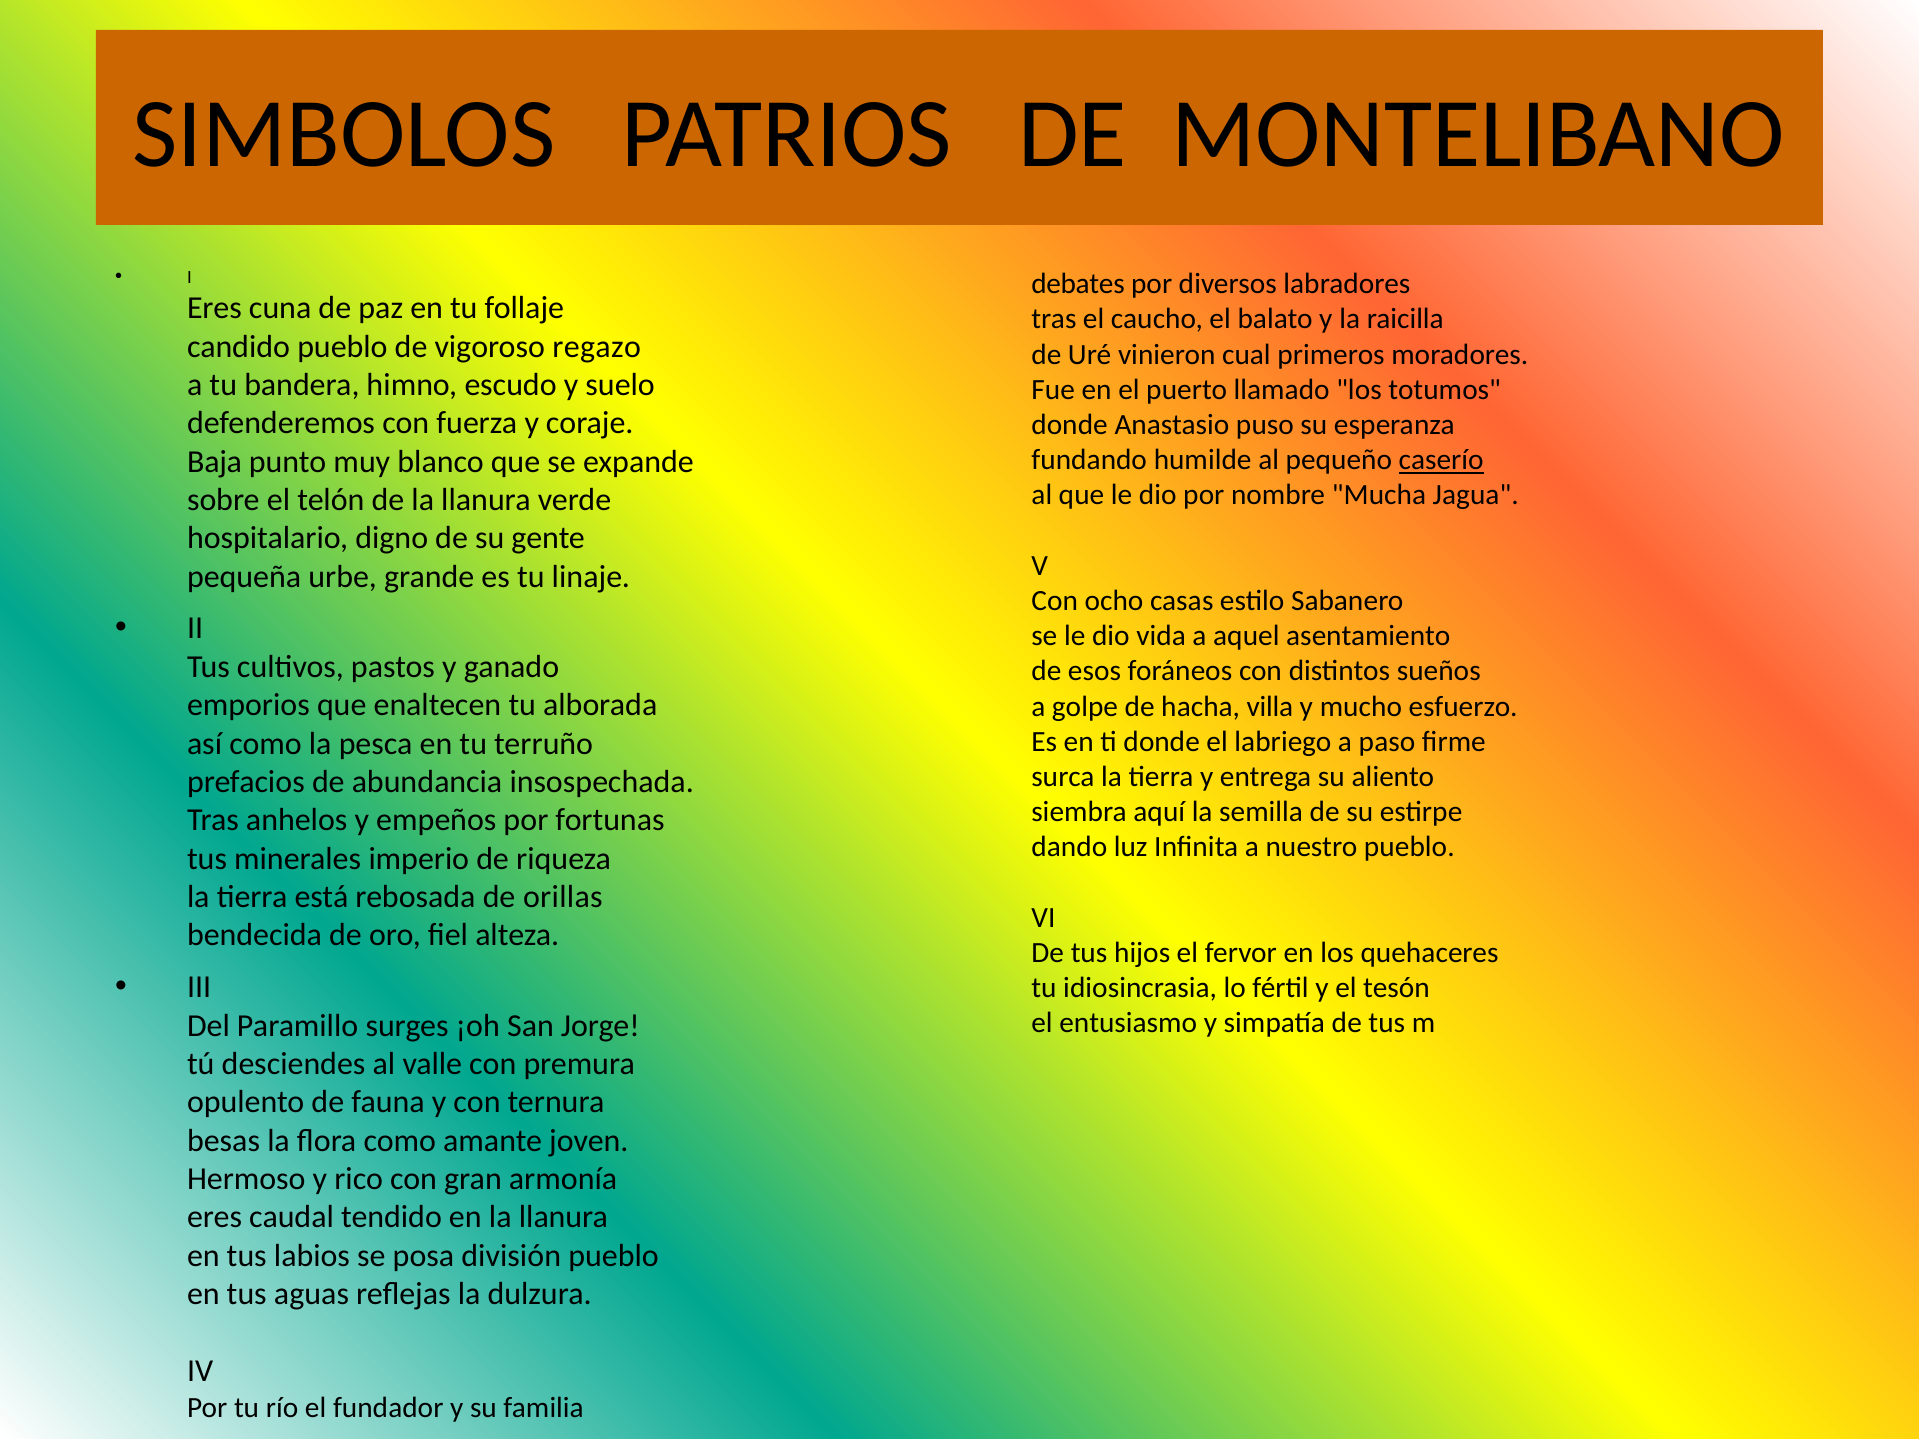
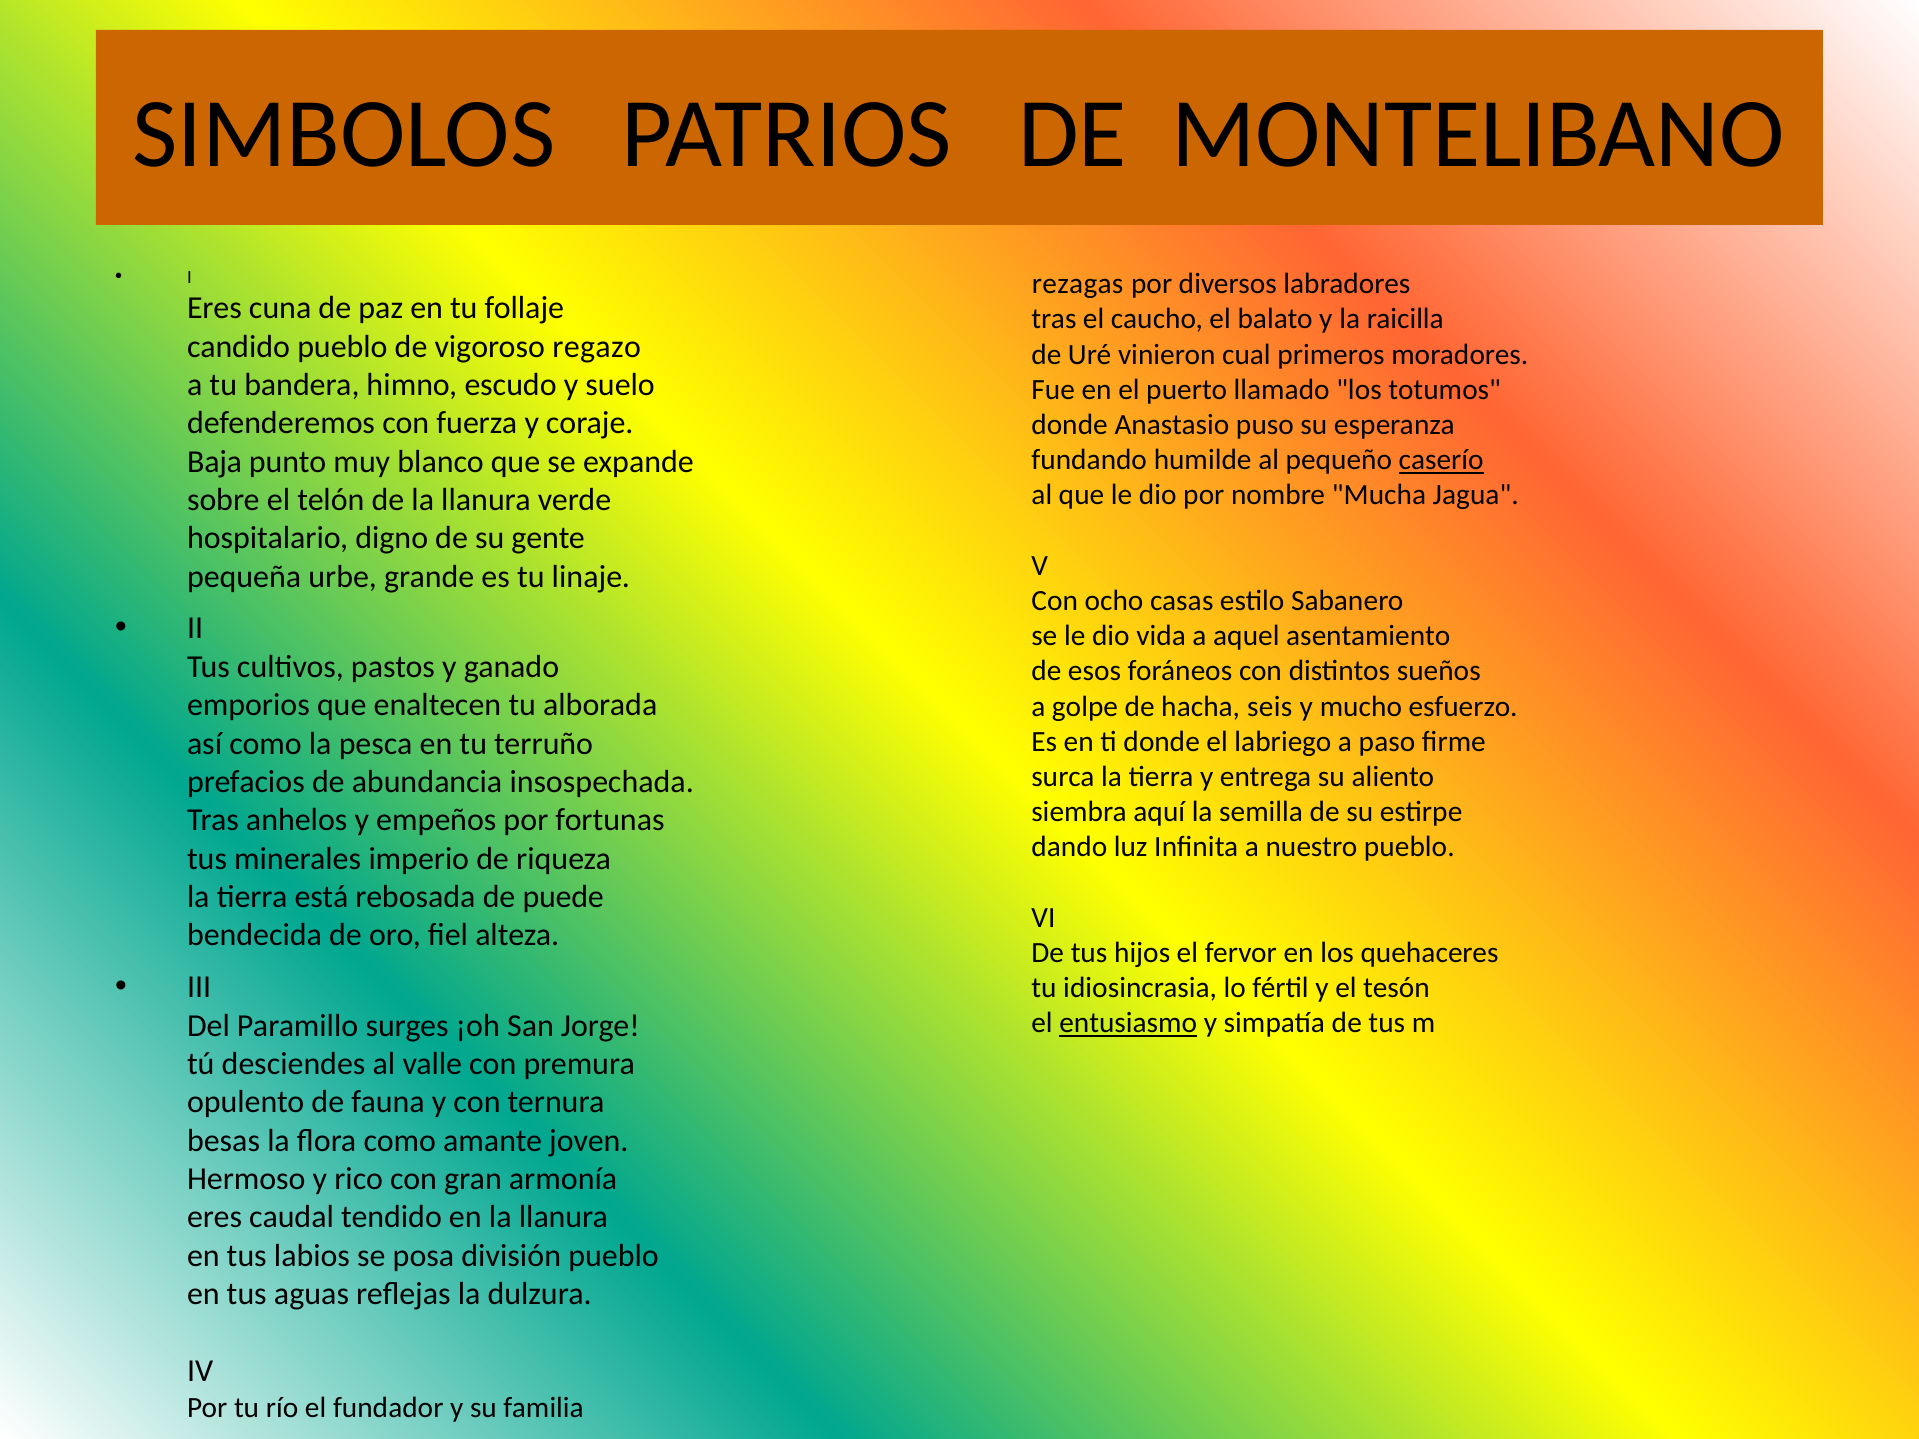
debates: debates -> rezagas
villa: villa -> seis
orillas: orillas -> puede
entusiasmo underline: none -> present
